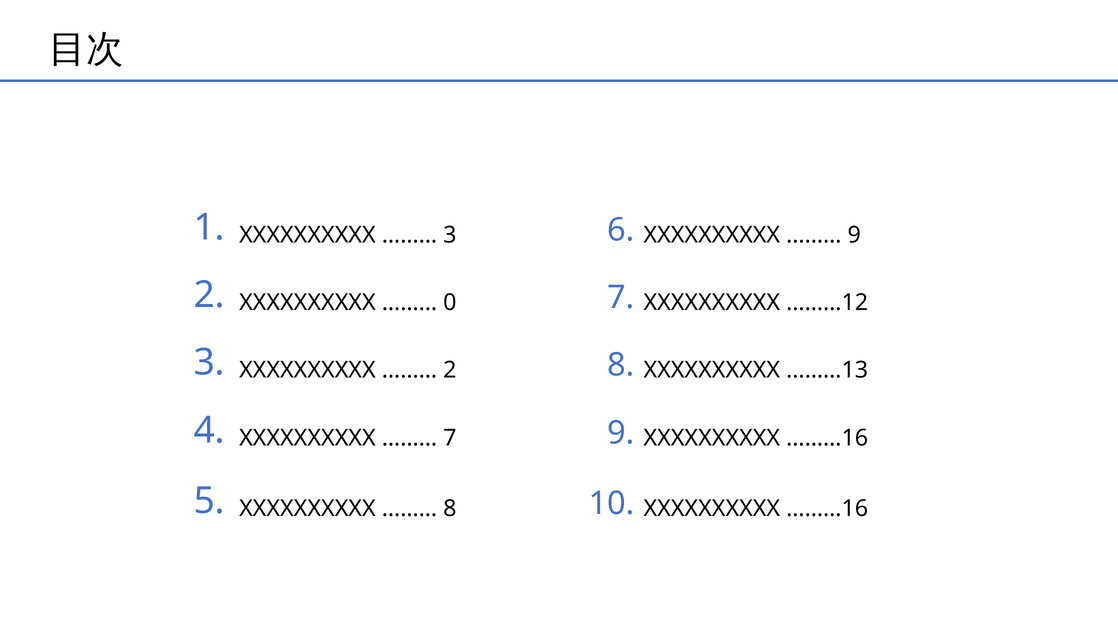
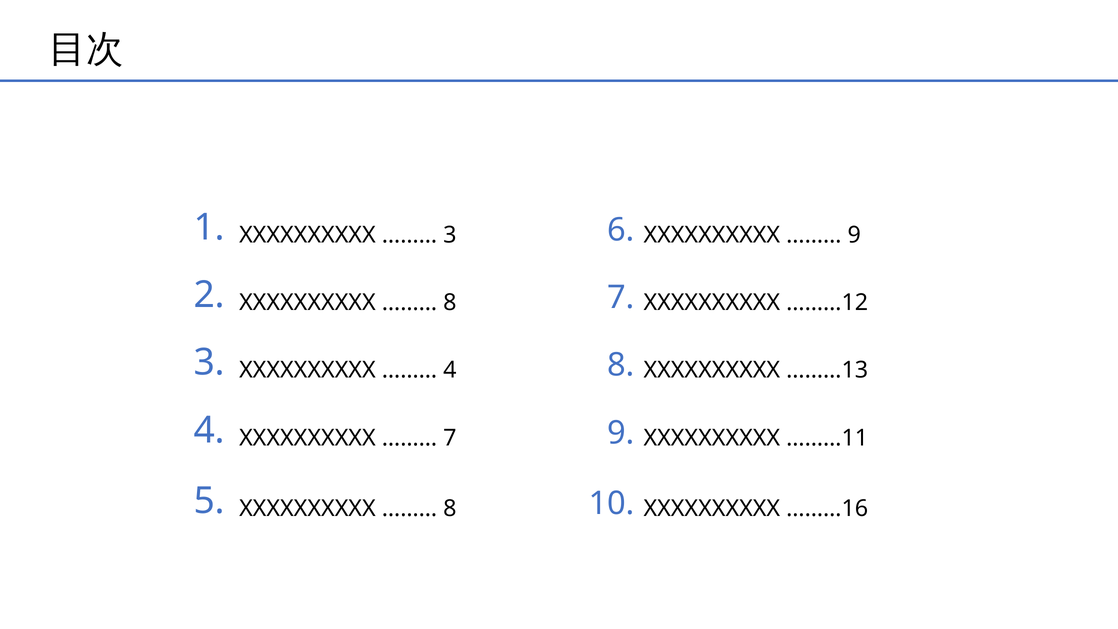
0 at (450, 303): 0 -> 8
2 at (450, 370): 2 -> 4
………16 at (827, 438): ………16 -> ………11
